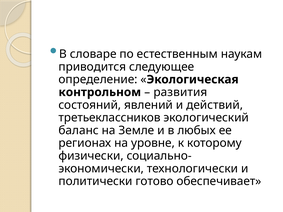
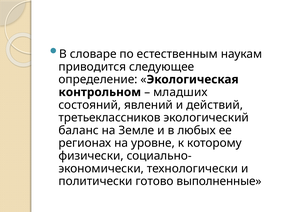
развития: развития -> младших
обеспечивает: обеспечивает -> выполненные
